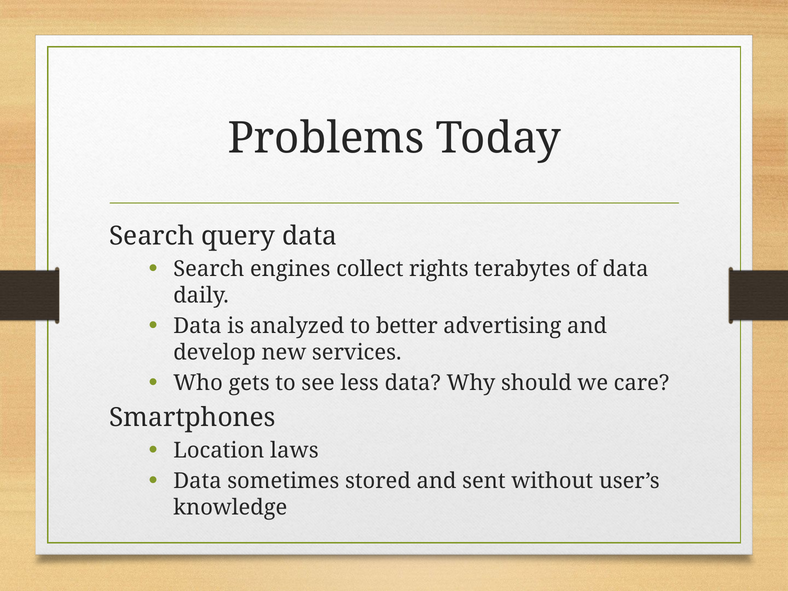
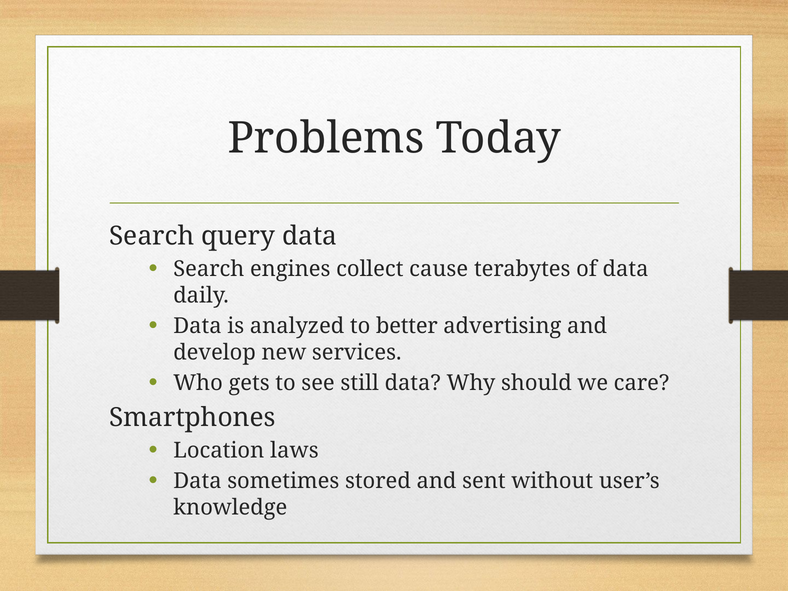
rights: rights -> cause
less: less -> still
